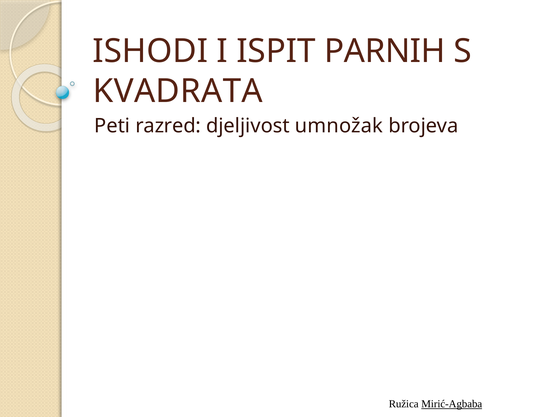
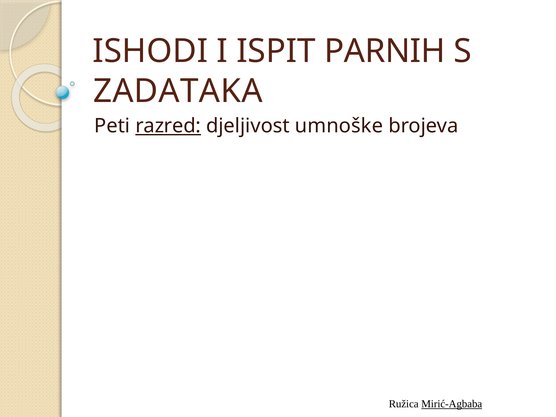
KVADRATA: KVADRATA -> ZADATAKA
razred underline: none -> present
umnožak: umnožak -> umnoške
